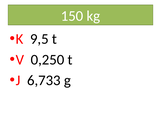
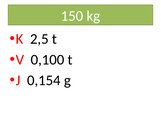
9,5: 9,5 -> 2,5
0,250: 0,250 -> 0,100
6,733: 6,733 -> 0,154
